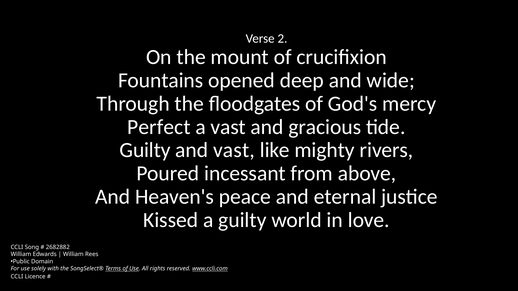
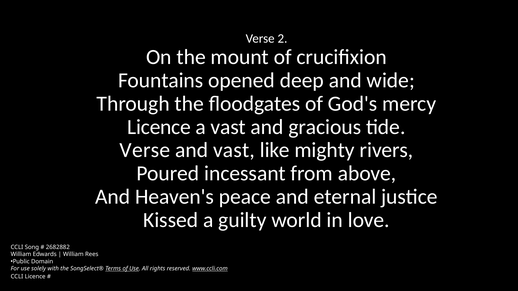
Perfect at (159, 127): Perfect -> Licence
Guilty at (145, 150): Guilty -> Verse
